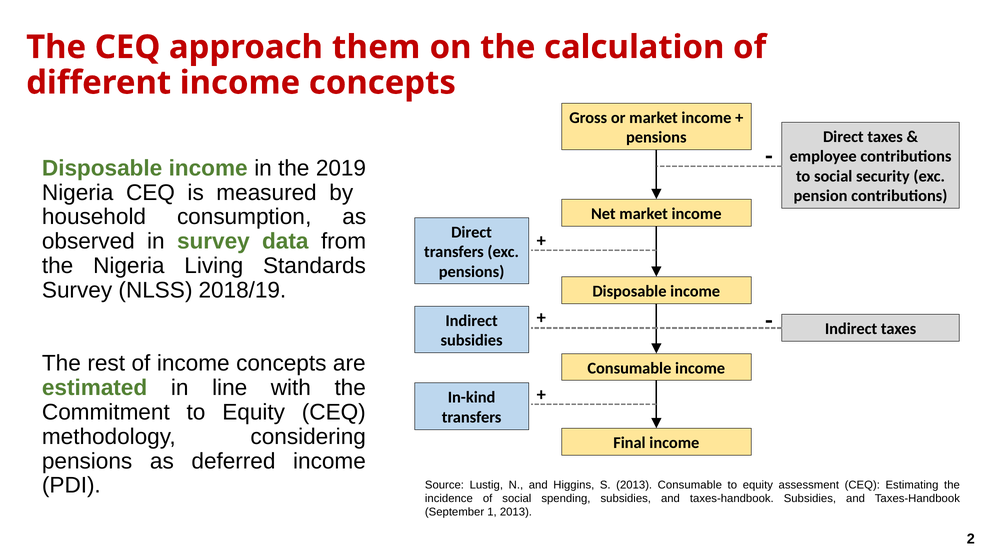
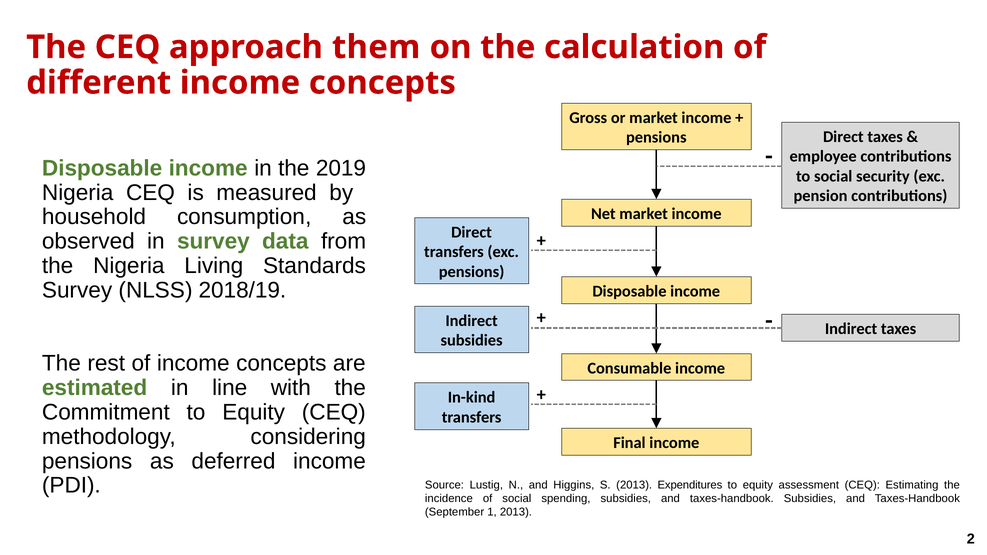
2013 Consumable: Consumable -> Expenditures
